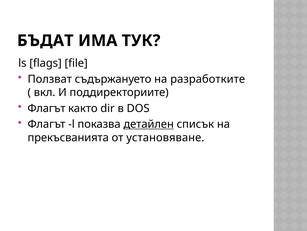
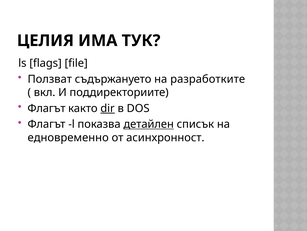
БЪДАТ: БЪДАТ -> ЦЕЛИЯ
dir underline: none -> present
прекъсванията: прекъсванията -> едновременно
установяване: установяване -> асинхронност
